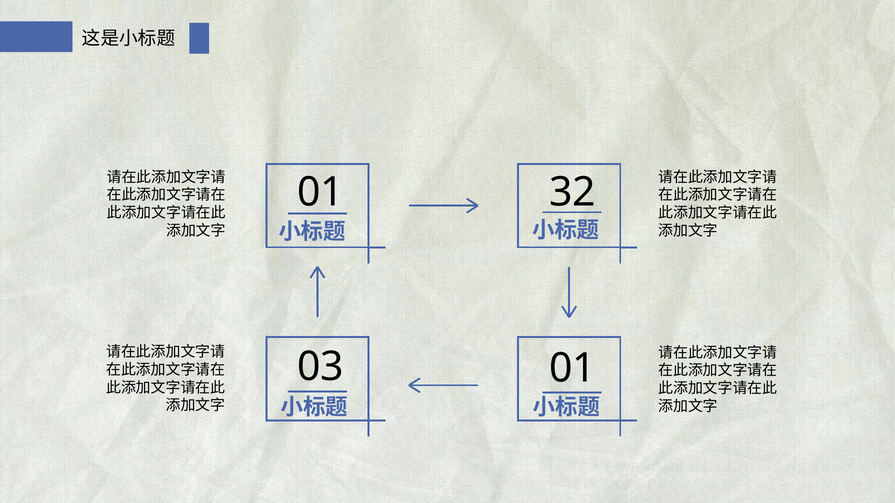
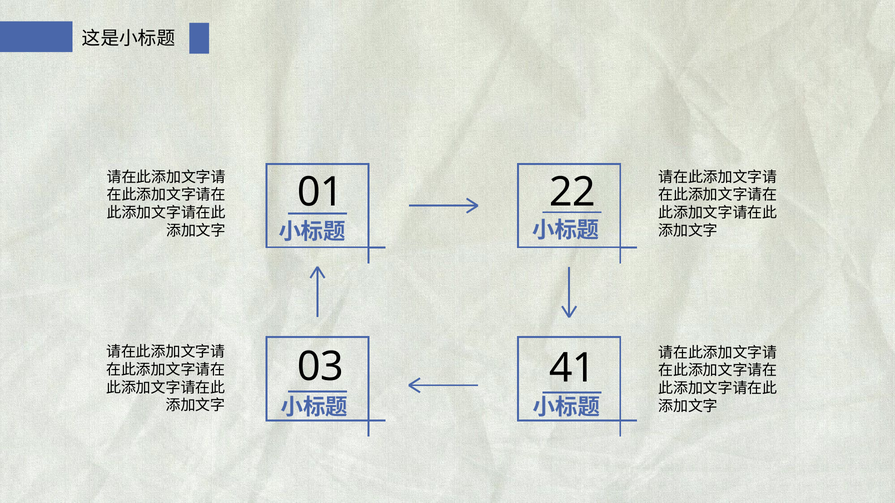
32: 32 -> 22
03 01: 01 -> 41
